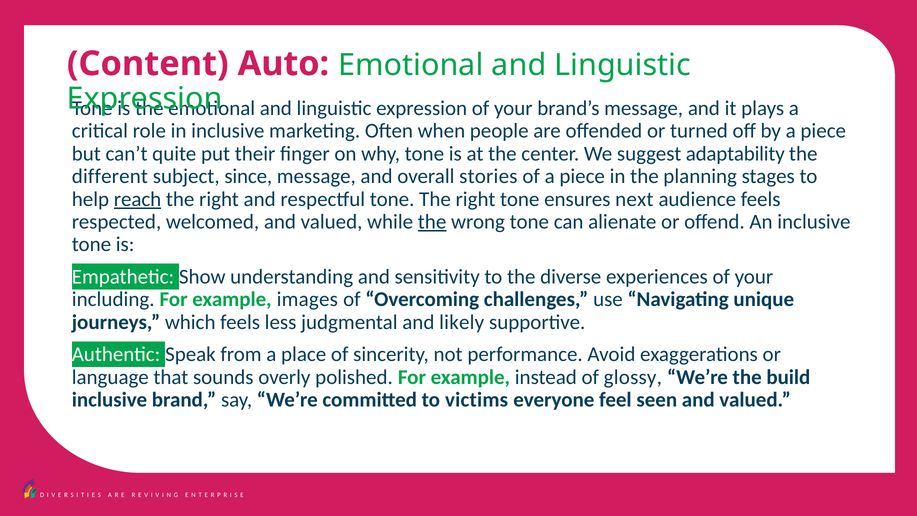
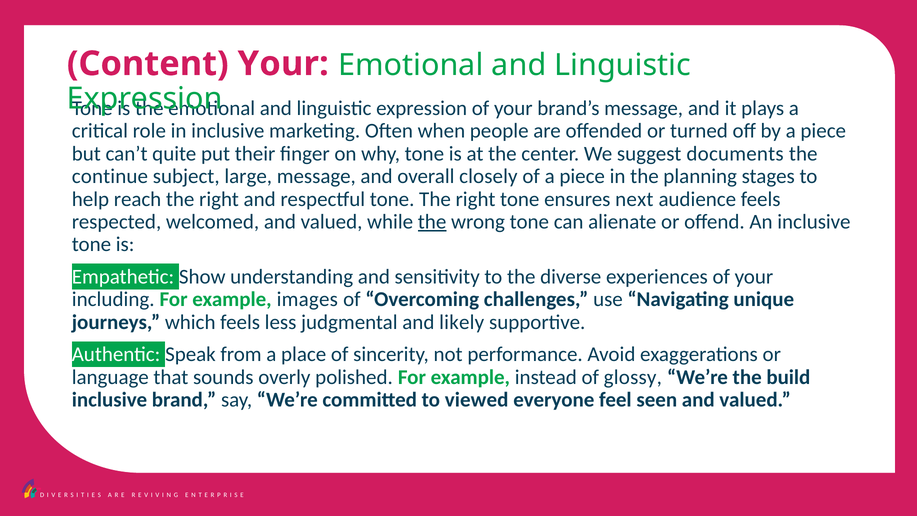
Content Auto: Auto -> Your
adaptability: adaptability -> documents
different: different -> continue
since: since -> large
stories: stories -> closely
reach underline: present -> none
victims: victims -> viewed
